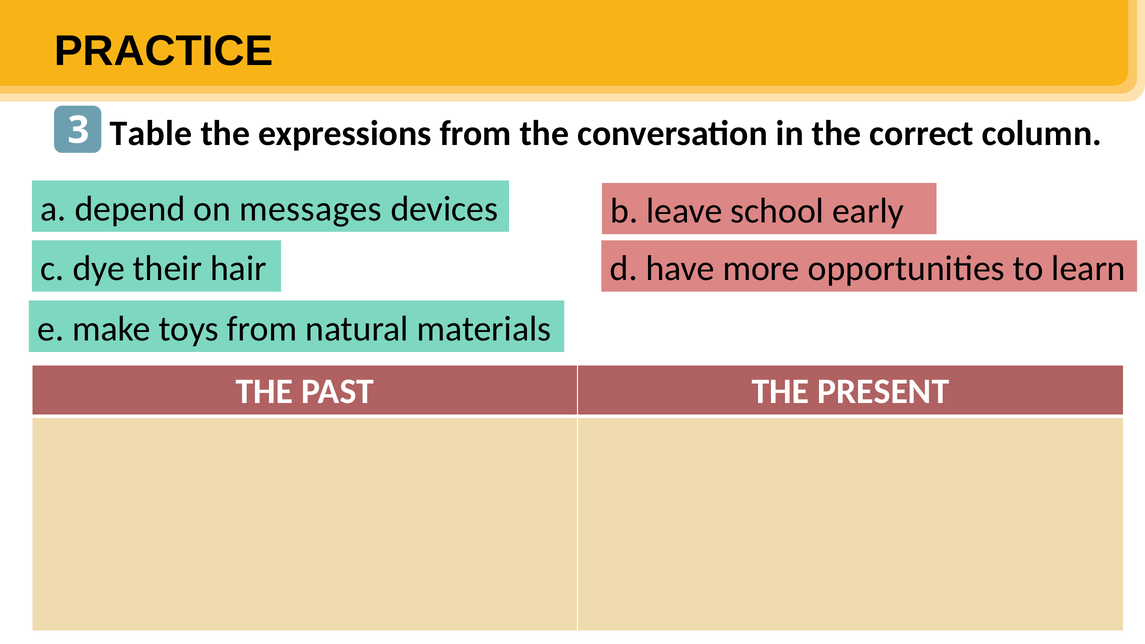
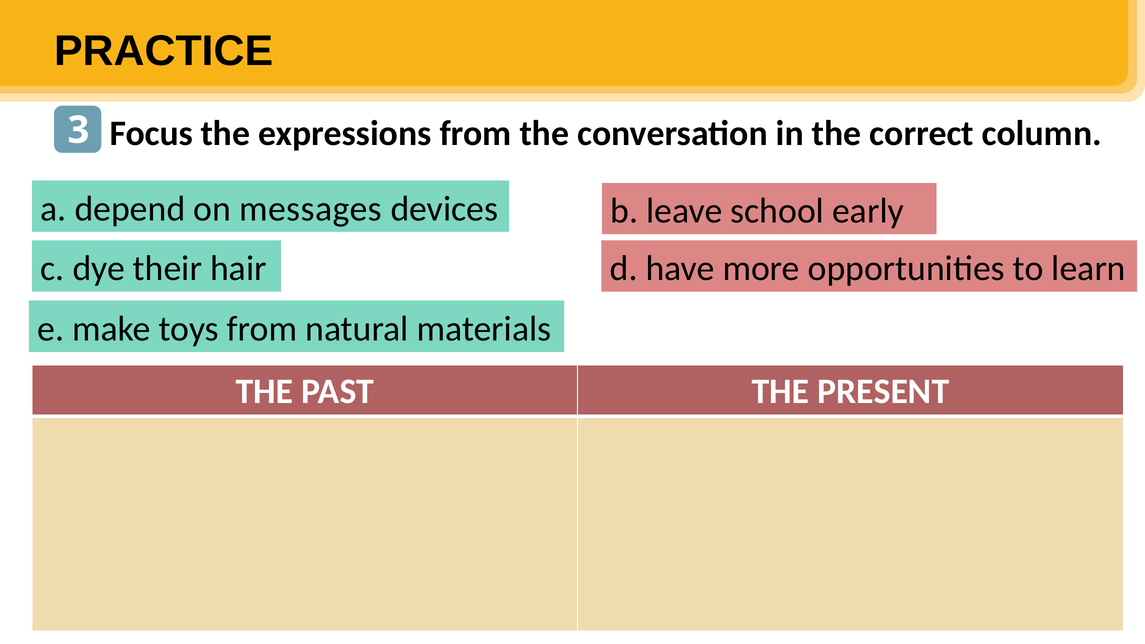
Table: Table -> Focus
